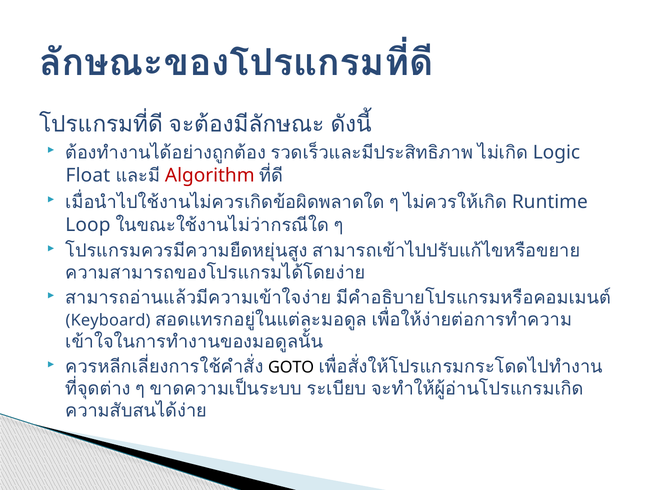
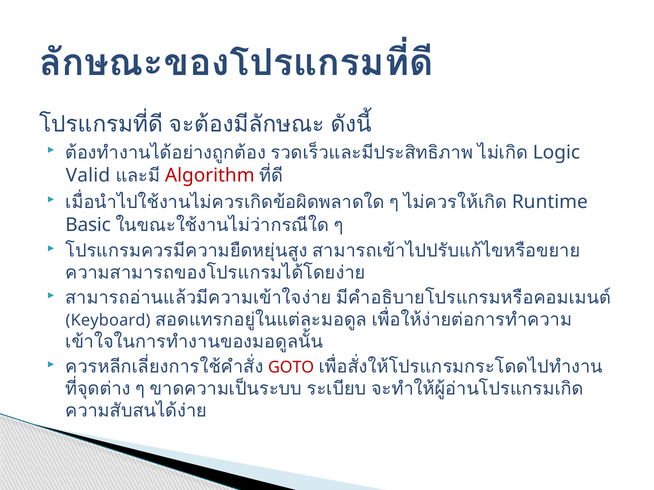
Float: Float -> Valid
Loop: Loop -> Basic
GOTO colour: black -> red
